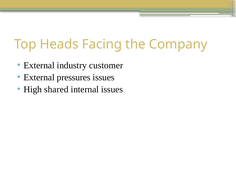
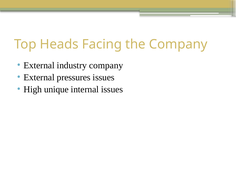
industry customer: customer -> company
shared: shared -> unique
